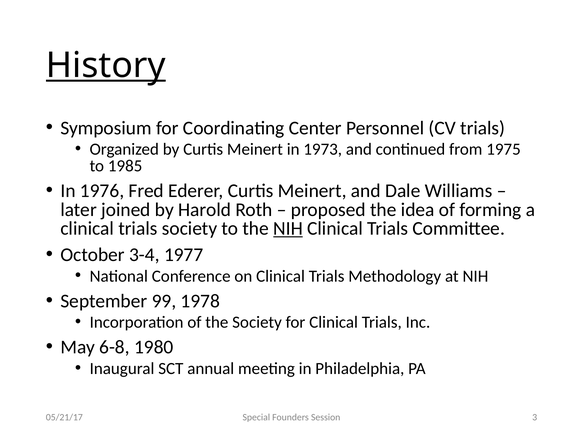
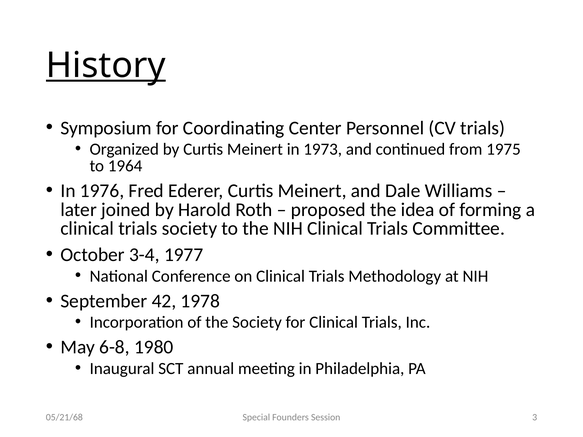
1985: 1985 -> 1964
NIH at (288, 229) underline: present -> none
99: 99 -> 42
05/21/17: 05/21/17 -> 05/21/68
